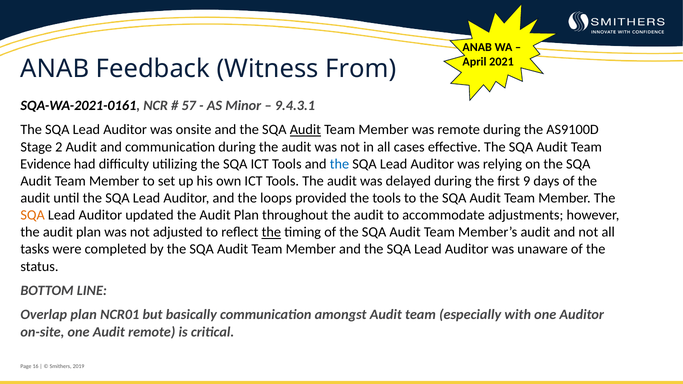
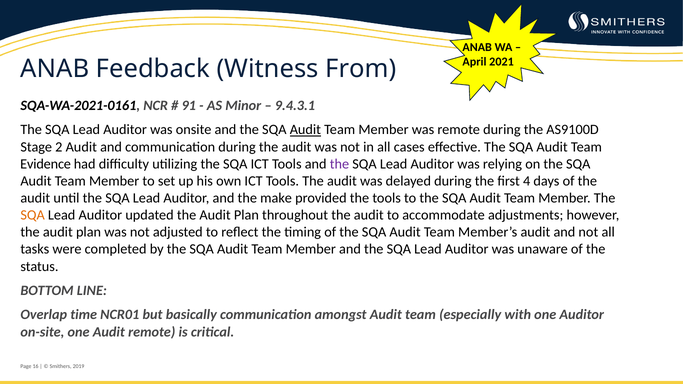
57: 57 -> 91
the at (339, 164) colour: blue -> purple
9: 9 -> 4
loops: loops -> make
the at (271, 232) underline: present -> none
Overlap plan: plan -> time
